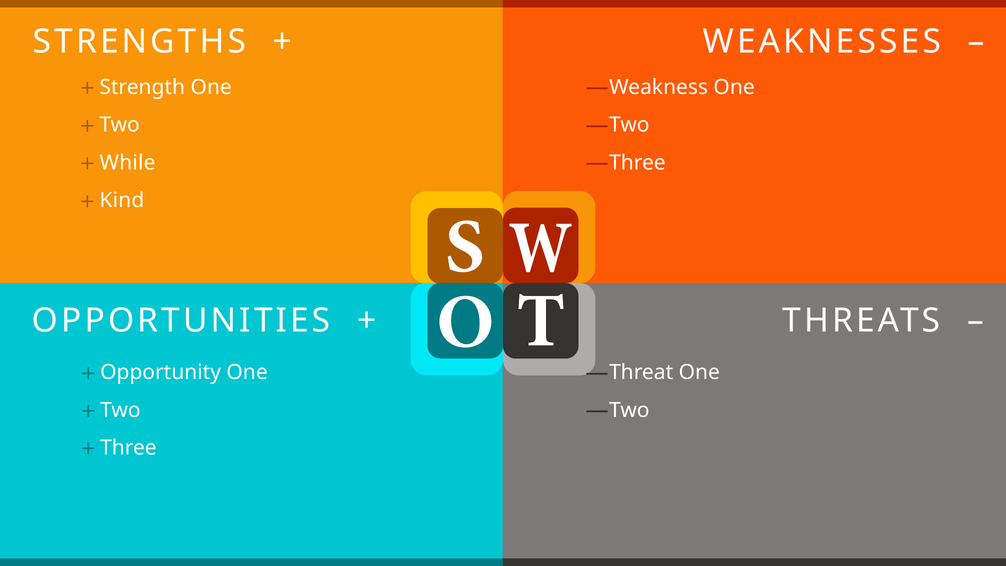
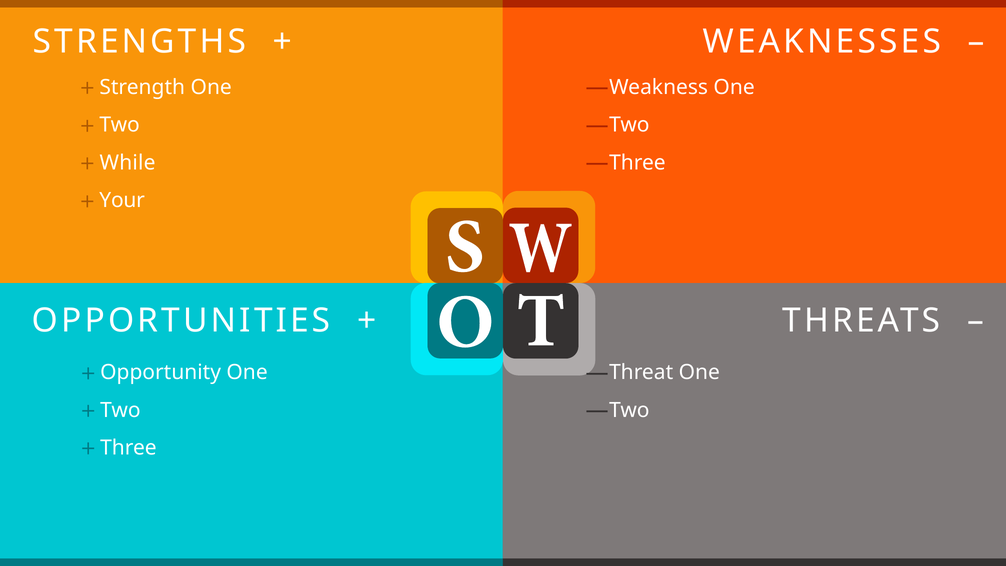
Kind: Kind -> Your
